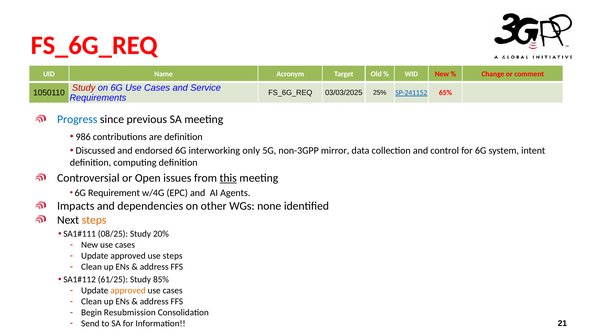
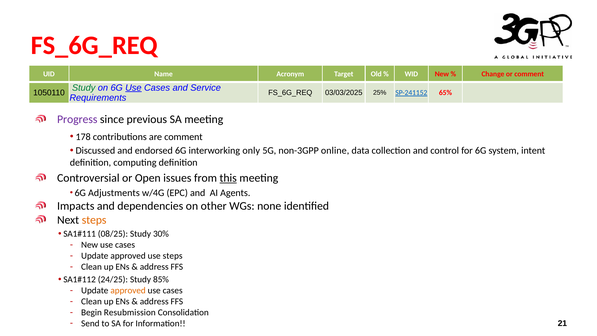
Study at (84, 88) colour: red -> green
Use at (133, 88) underline: none -> present
Progress colour: blue -> purple
986: 986 -> 178
are definition: definition -> comment
mirror: mirror -> online
Requirement: Requirement -> Adjustments
20%: 20% -> 30%
61/25: 61/25 -> 24/25
